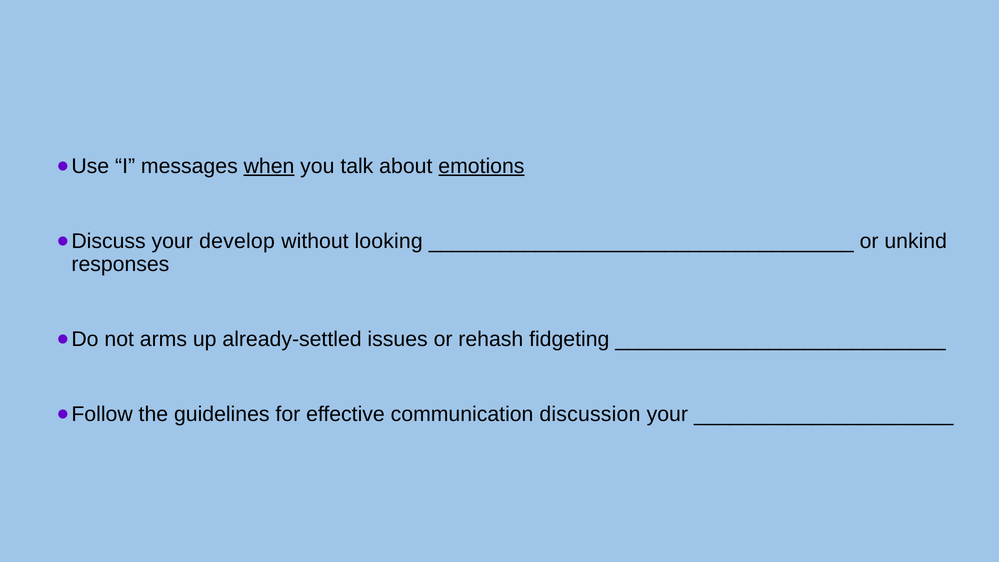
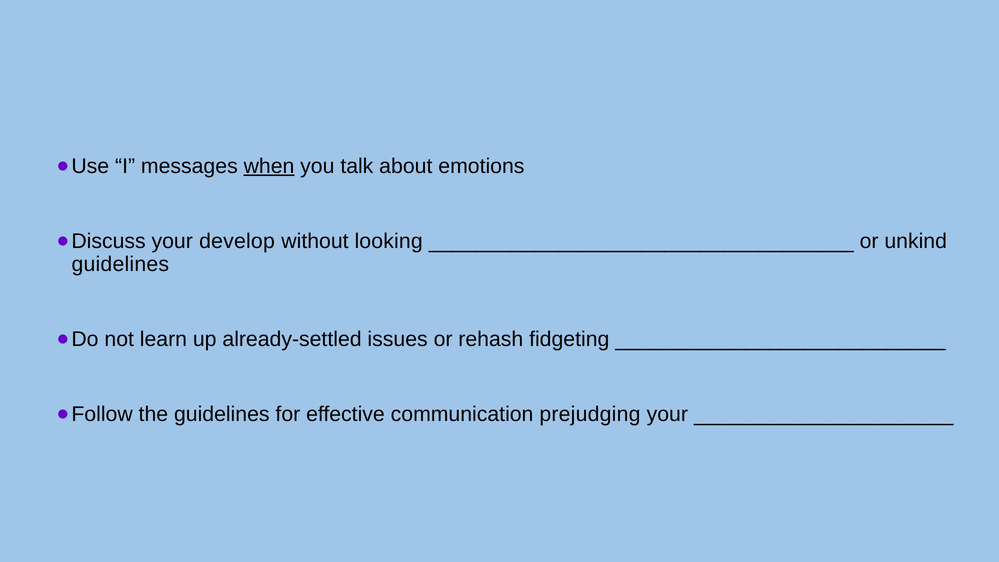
emotions underline: present -> none
responses at (120, 264): responses -> guidelines
arms: arms -> learn
discussion: discussion -> prejudging
